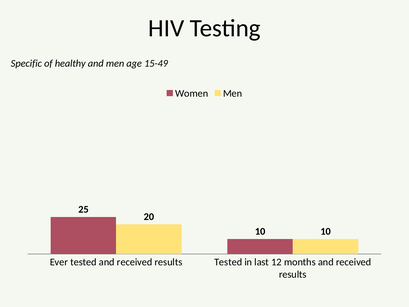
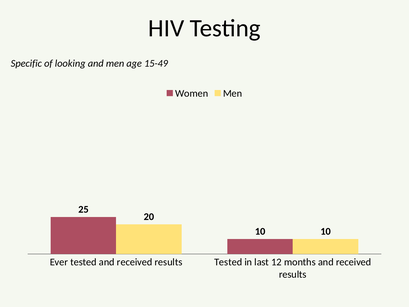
healthy: healthy -> looking
